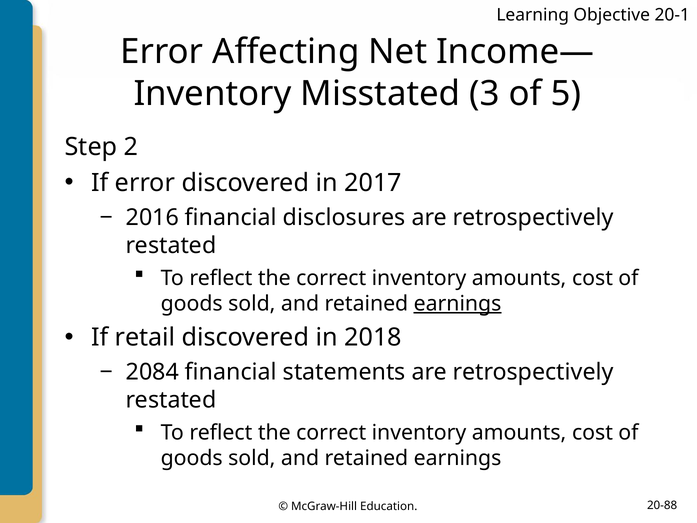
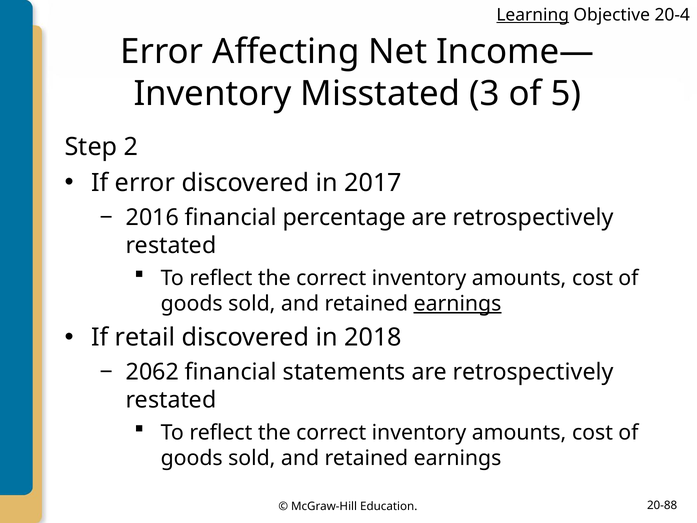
Learning underline: none -> present
20-1: 20-1 -> 20-4
disclosures: disclosures -> percentage
2084: 2084 -> 2062
